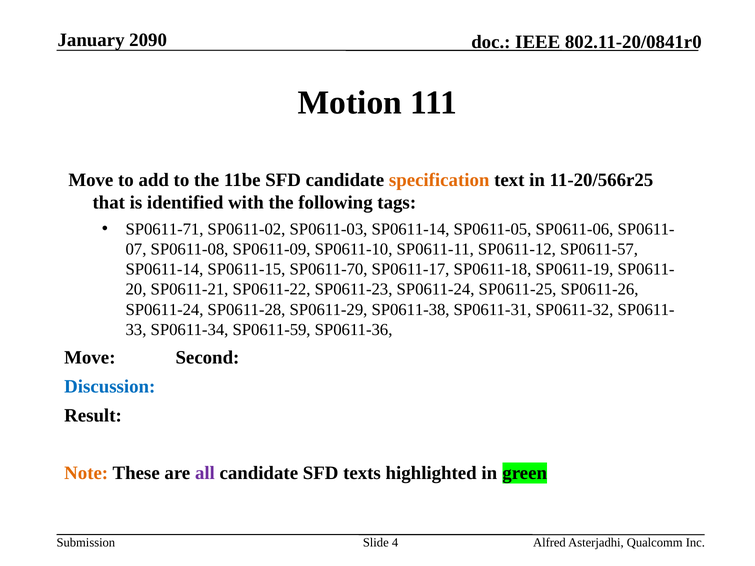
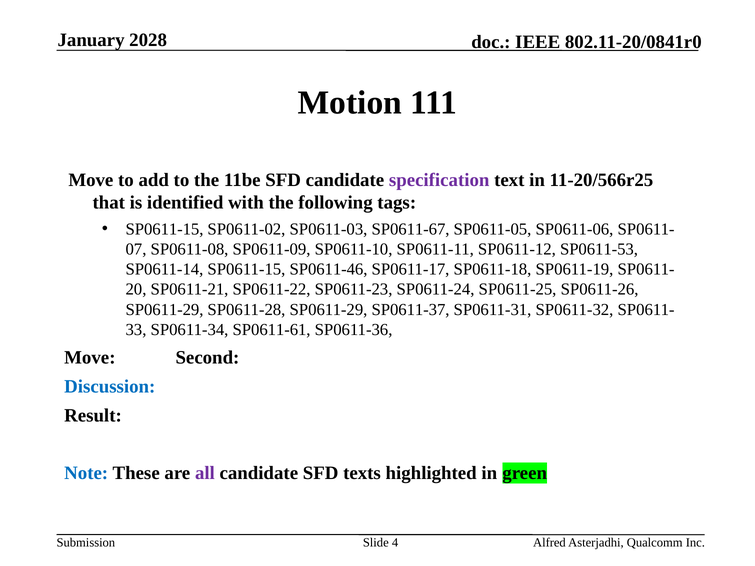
2090: 2090 -> 2028
specification colour: orange -> purple
SP0611-71 at (165, 229): SP0611-71 -> SP0611-15
SP0611-03 SP0611-14: SP0611-14 -> SP0611-67
SP0611-57: SP0611-57 -> SP0611-53
SP0611-70: SP0611-70 -> SP0611-46
SP0611-24 at (165, 310): SP0611-24 -> SP0611-29
SP0611-38: SP0611-38 -> SP0611-37
SP0611-59: SP0611-59 -> SP0611-61
Note colour: orange -> blue
